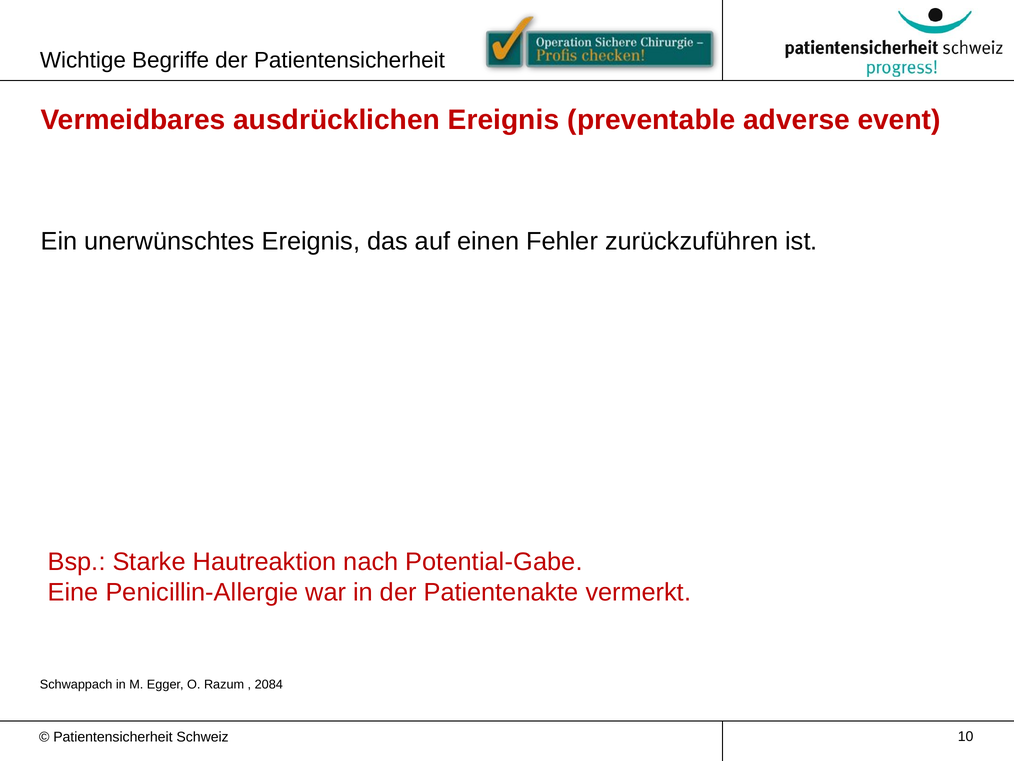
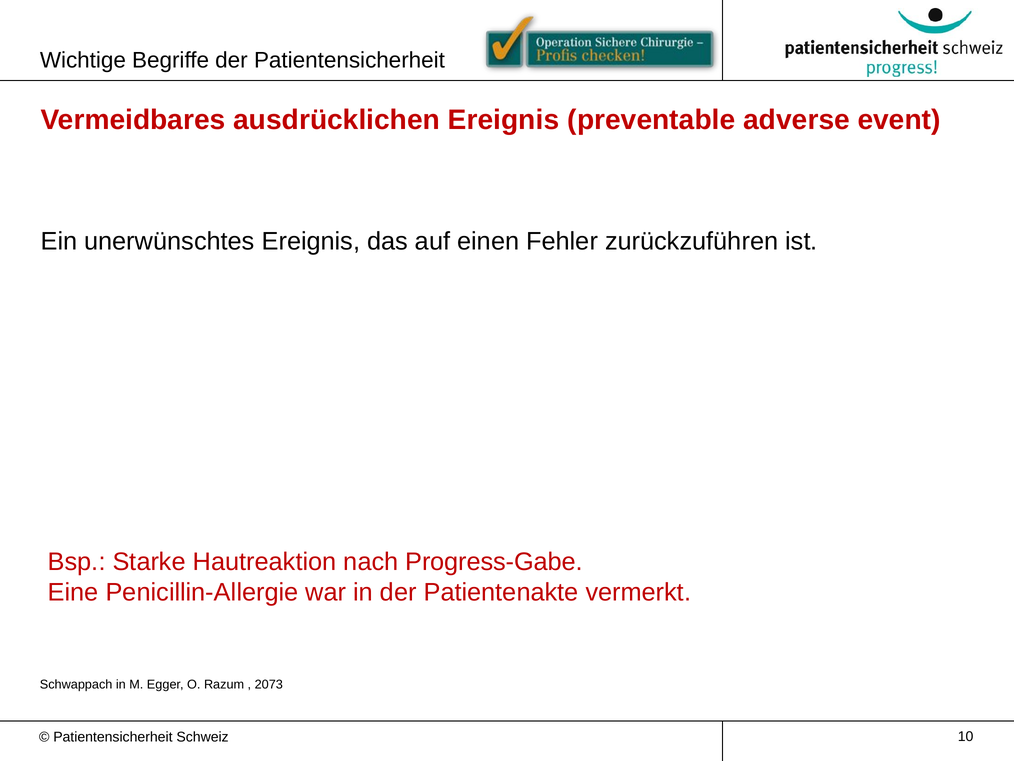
Potential-Gabe: Potential-Gabe -> Progress-Gabe
2084: 2084 -> 2073
